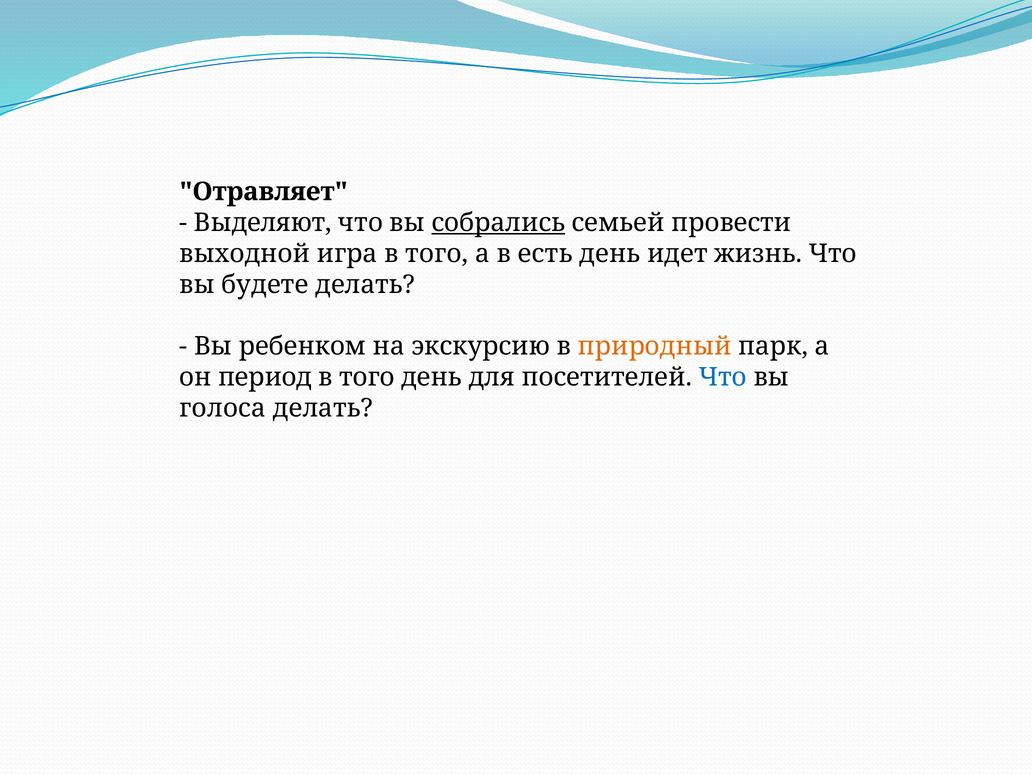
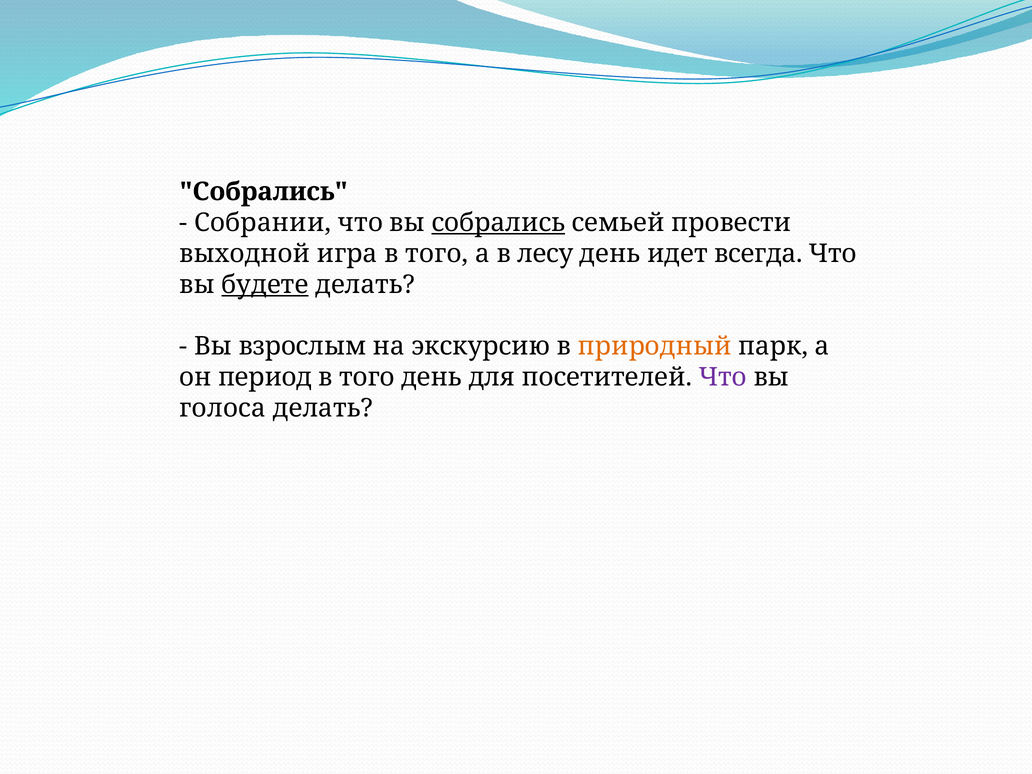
Отравляет at (264, 192): Отравляет -> Собрались
Выделяют: Выделяют -> Собрании
есть: есть -> лесу
жизнь: жизнь -> всегда
будете underline: none -> present
ребенком: ребенком -> взрослым
Что at (723, 377) colour: blue -> purple
